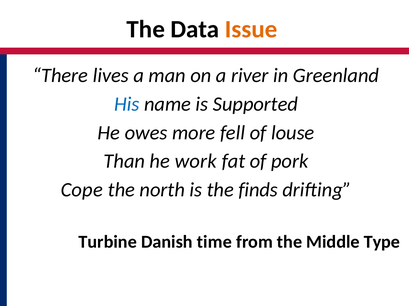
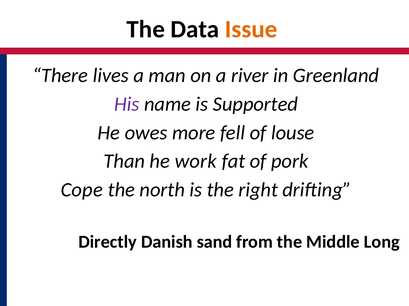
His colour: blue -> purple
finds: finds -> right
Turbine: Turbine -> Directly
time: time -> sand
Type: Type -> Long
